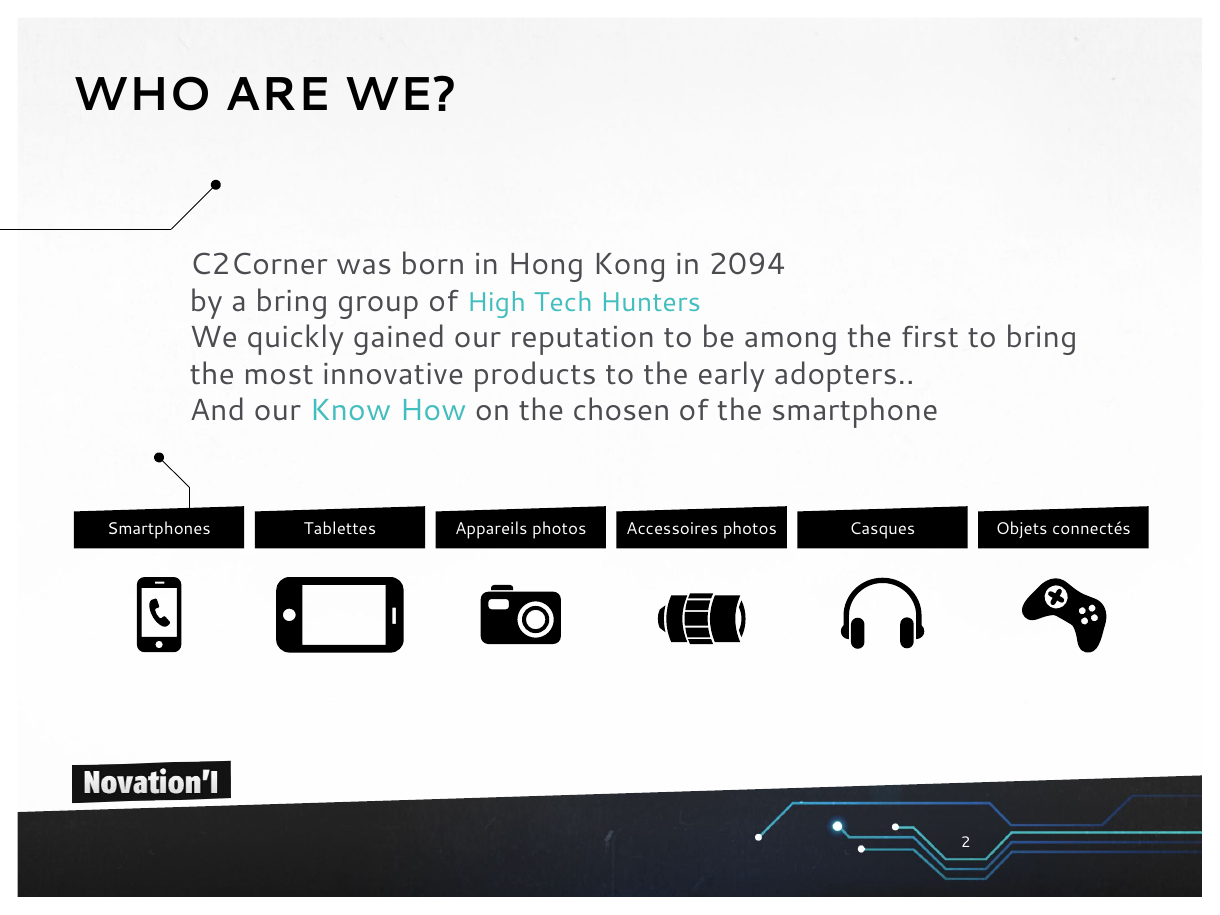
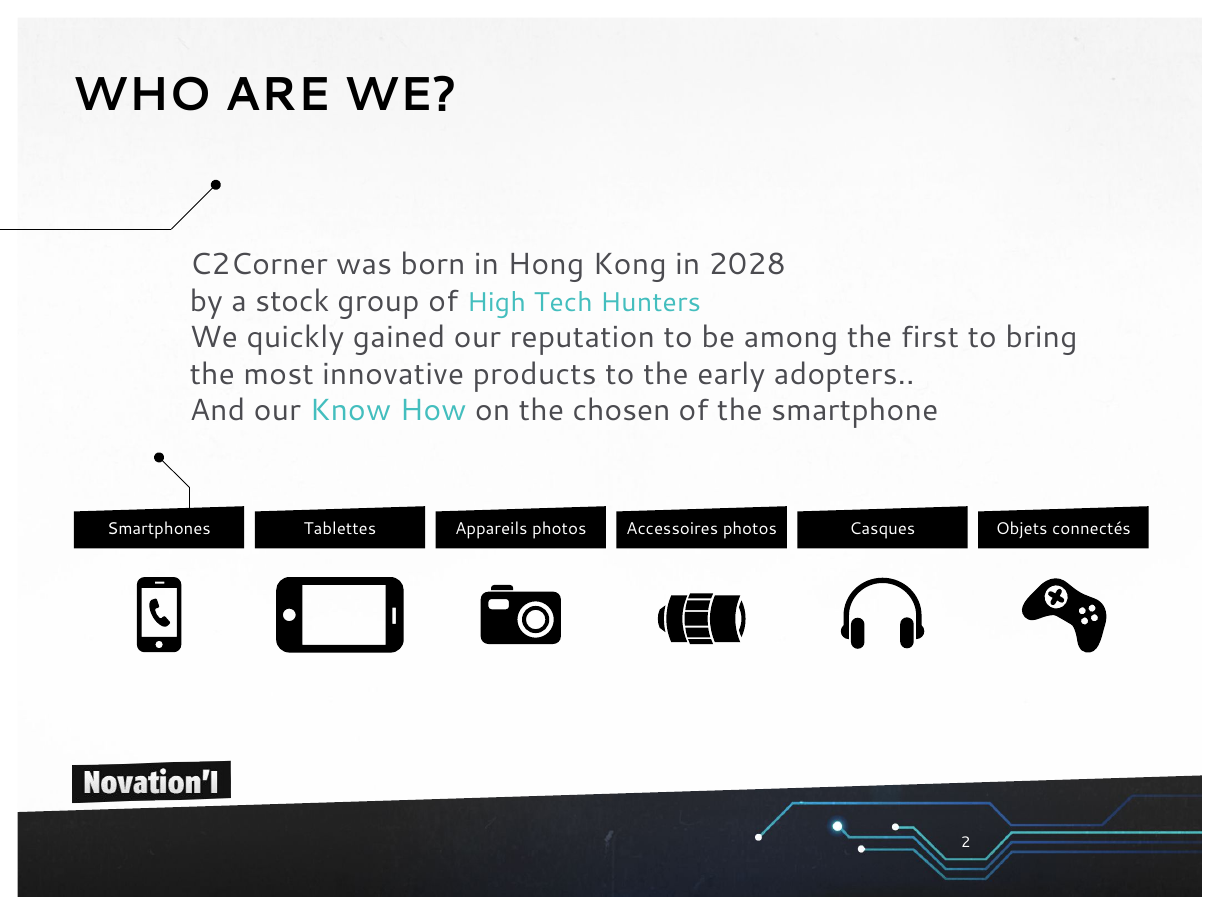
2094: 2094 -> 2028
a bring: bring -> stock
